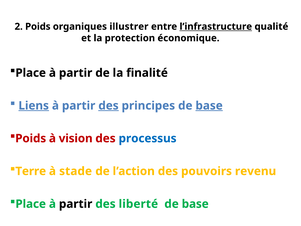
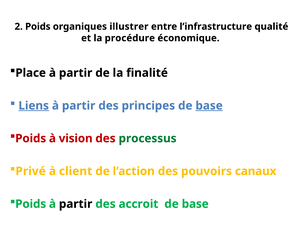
l’infrastructure underline: present -> none
protection: protection -> procédure
des at (108, 106) underline: present -> none
processus colour: blue -> green
Terre: Terre -> Privé
stade: stade -> client
revenu: revenu -> canaux
Place at (31, 204): Place -> Poids
liberté: liberté -> accroit
